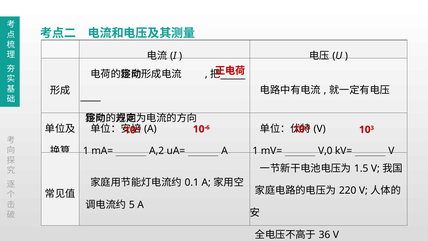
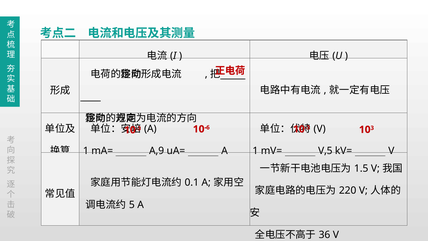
A,2: A,2 -> A,9
V,0: V,0 -> V,5
